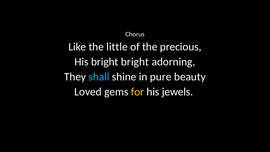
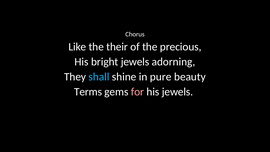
little: little -> their
bright bright: bright -> jewels
Loved: Loved -> Terms
for colour: yellow -> pink
